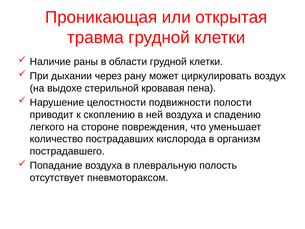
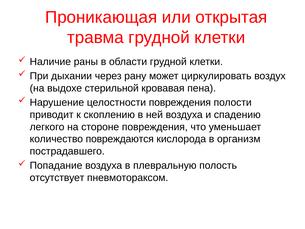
целостности подвижности: подвижности -> повреждения
пострадавших: пострадавших -> повреждаются
